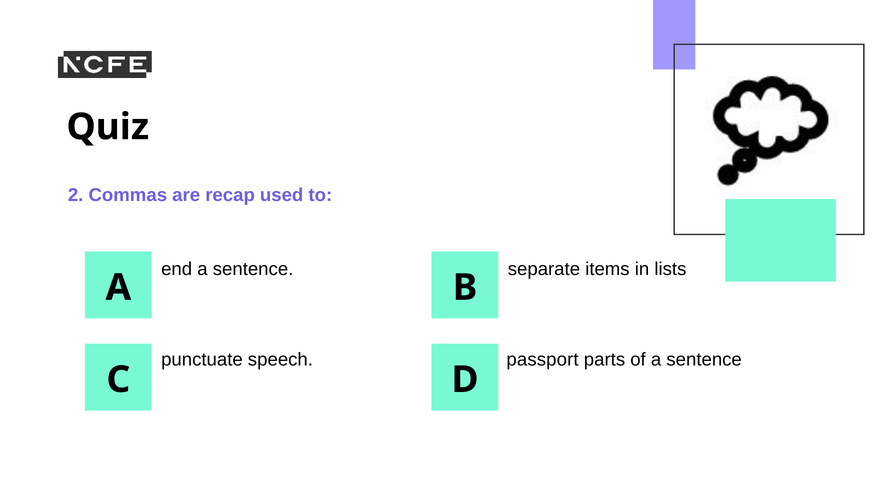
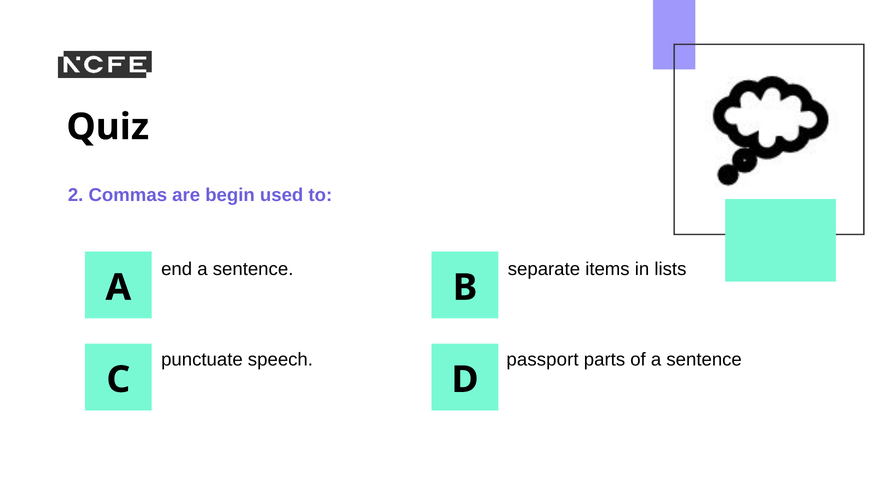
recap: recap -> begin
